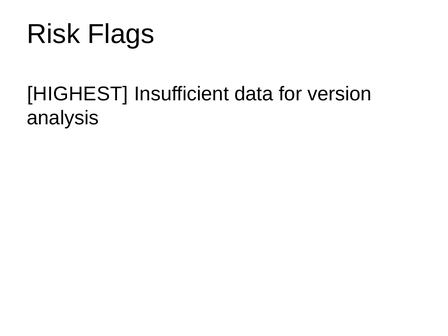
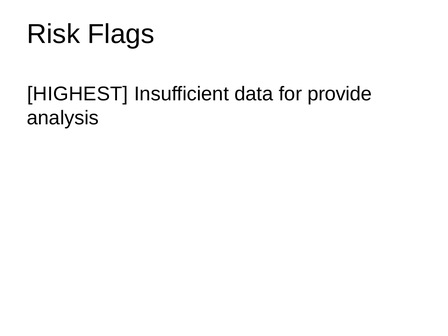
version: version -> provide
